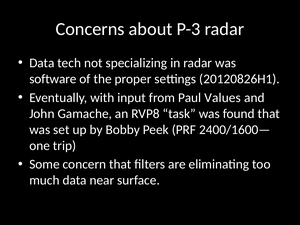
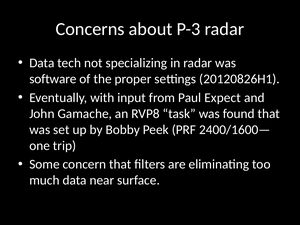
Values: Values -> Expect
